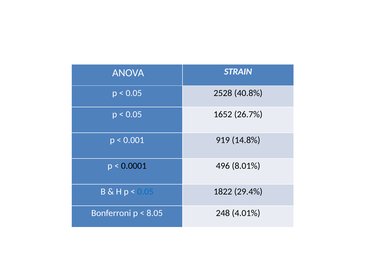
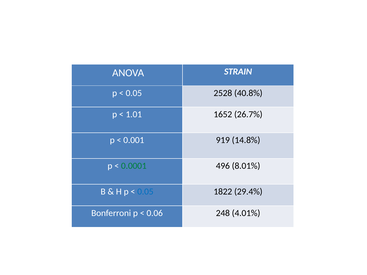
0.05 at (134, 115): 0.05 -> 1.01
0.0001 colour: black -> green
8.05: 8.05 -> 0.06
